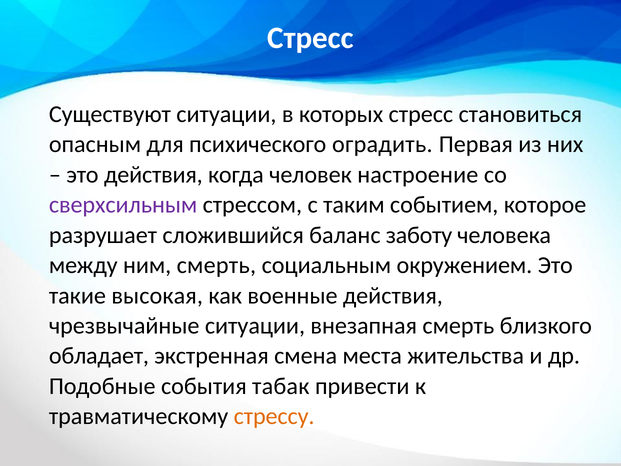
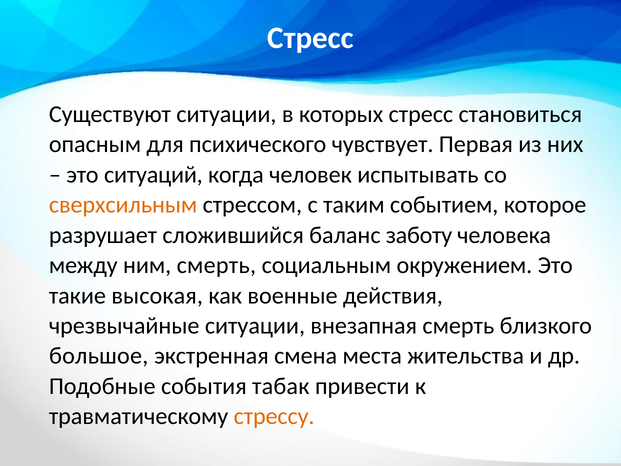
оградить: оградить -> чувствует
это действия: действия -> ситуаций
настроение: настроение -> испытывать
сверхсильным colour: purple -> orange
обладает: обладает -> большое
